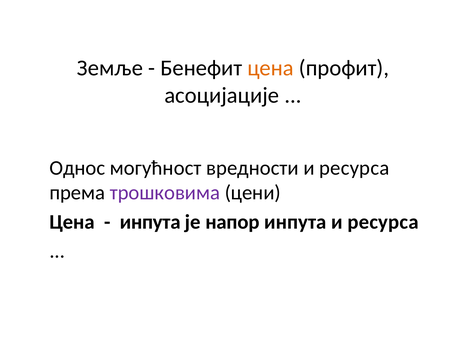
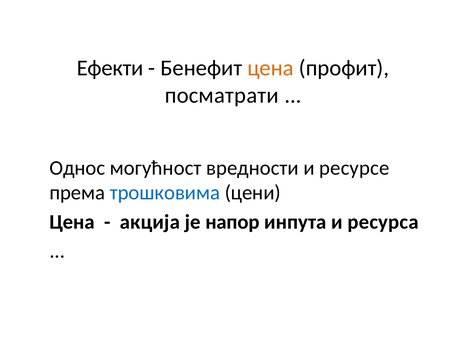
Земље: Земље -> Ефекти
асоцијације: асоцијације -> посматрати
вредности и ресурса: ресурса -> ресурсе
трошковима colour: purple -> blue
инпута at (150, 222): инпута -> акција
